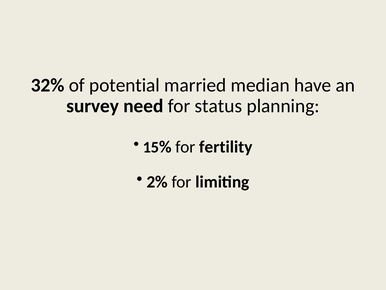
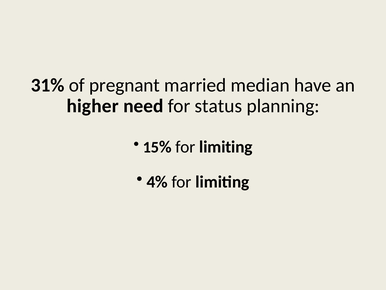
32%: 32% -> 31%
potential: potential -> pregnant
survey: survey -> higher
15% for fertility: fertility -> limiting
2%: 2% -> 4%
